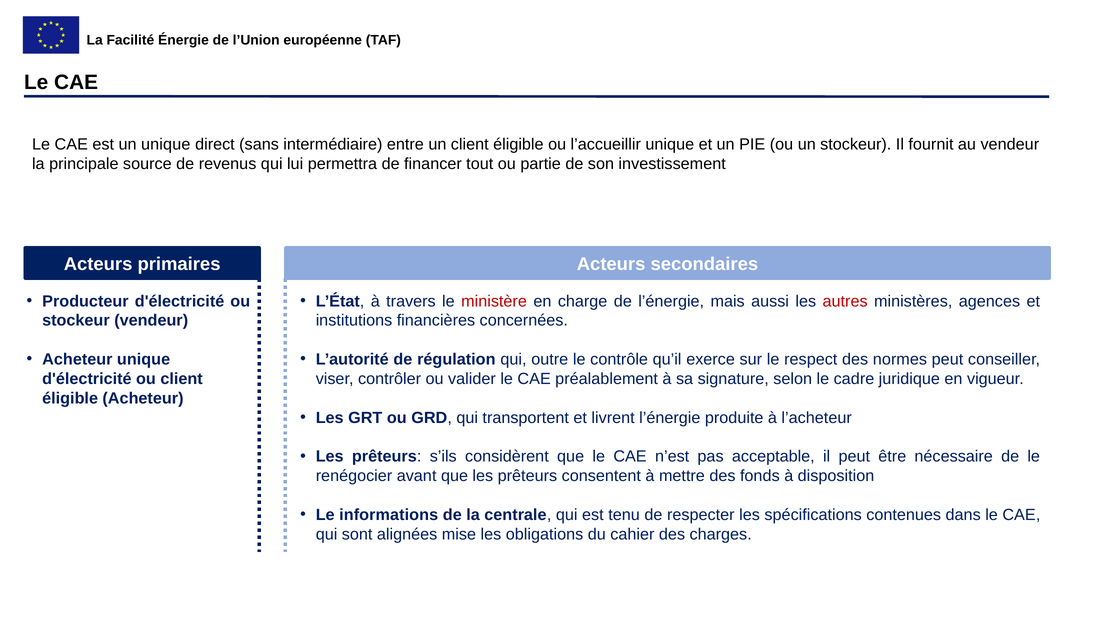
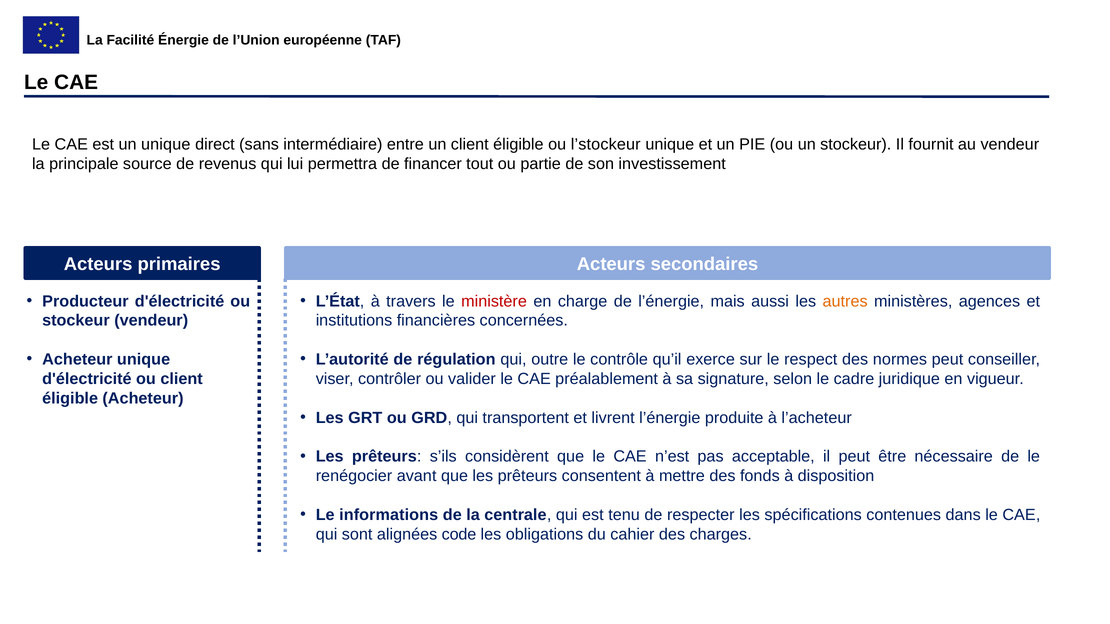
l’accueillir: l’accueillir -> l’stockeur
autres colour: red -> orange
mise: mise -> code
